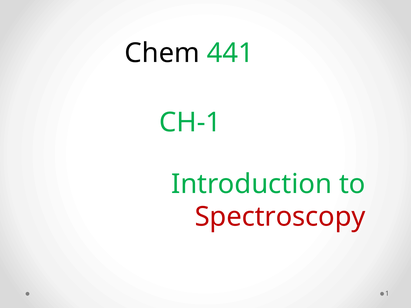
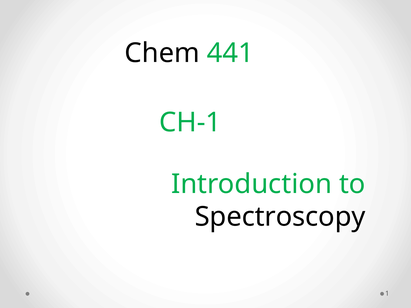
Spectroscopy colour: red -> black
